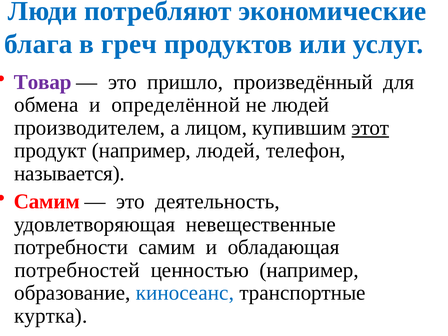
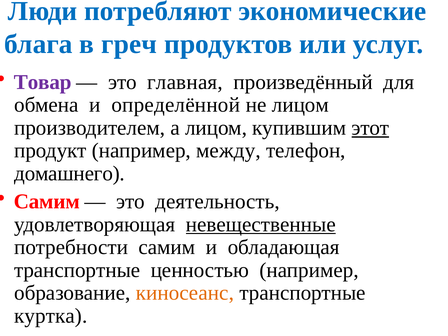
пришло: пришло -> главная
не людей: людей -> лицом
например людей: людей -> между
называется: называется -> домашнего
невещественные underline: none -> present
потребностей at (77, 270): потребностей -> транспортные
киносеанс colour: blue -> orange
